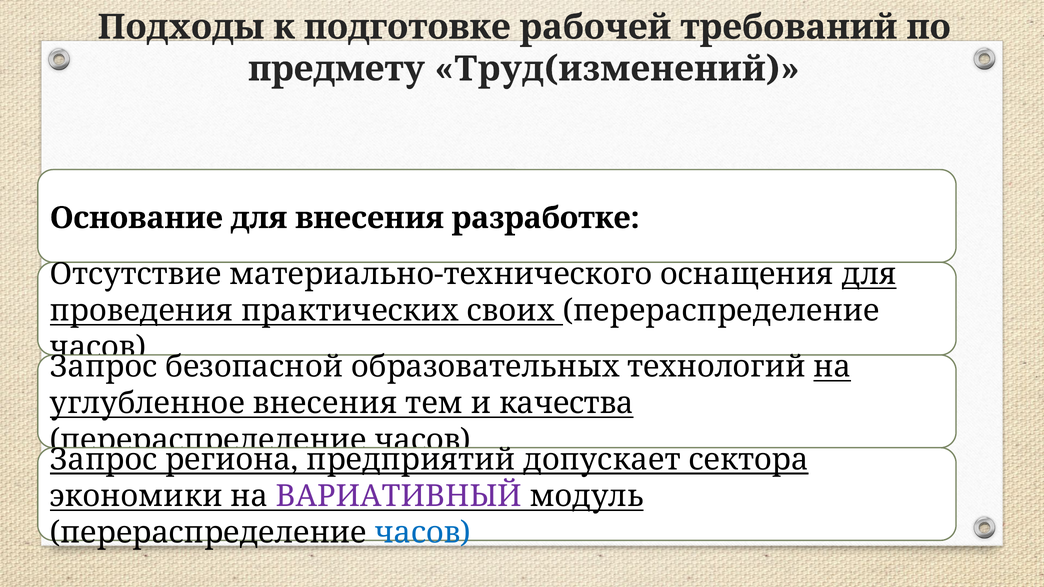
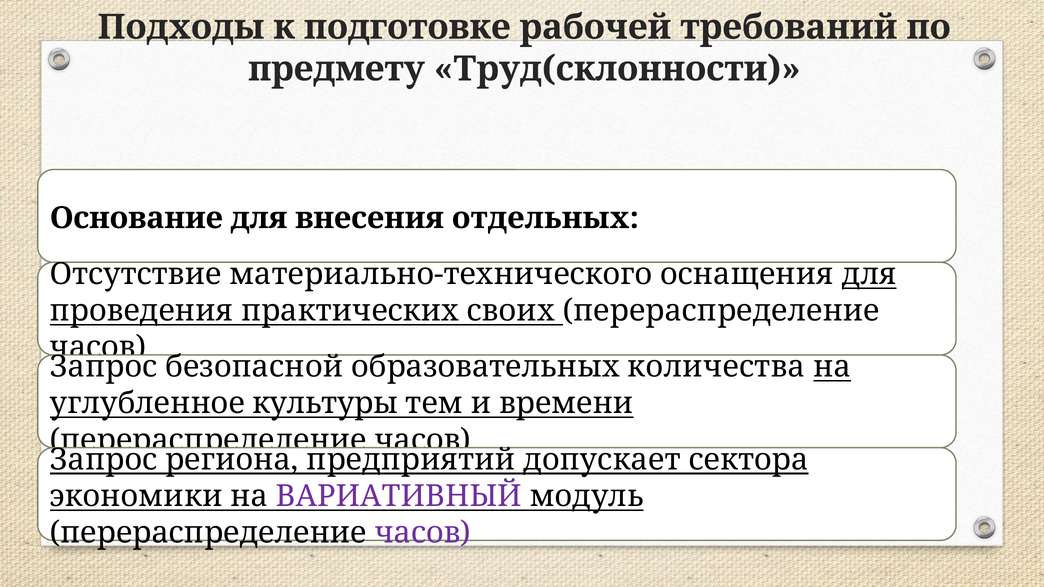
Труд(изменений: Труд(изменений -> Труд(склонности
разработке: разработке -> отдельных
технологий: технологий -> количества
углубленное внесения: внесения -> культуры
качества: качества -> времени
часов at (423, 533) colour: blue -> purple
